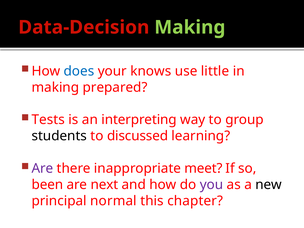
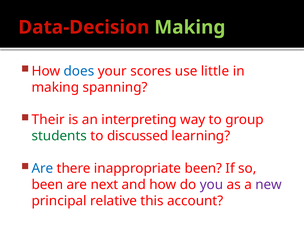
knows: knows -> scores
prepared: prepared -> spanning
Tests: Tests -> Their
students colour: black -> green
Are at (42, 168) colour: purple -> blue
inappropriate meet: meet -> been
new colour: black -> purple
normal: normal -> relative
chapter: chapter -> account
